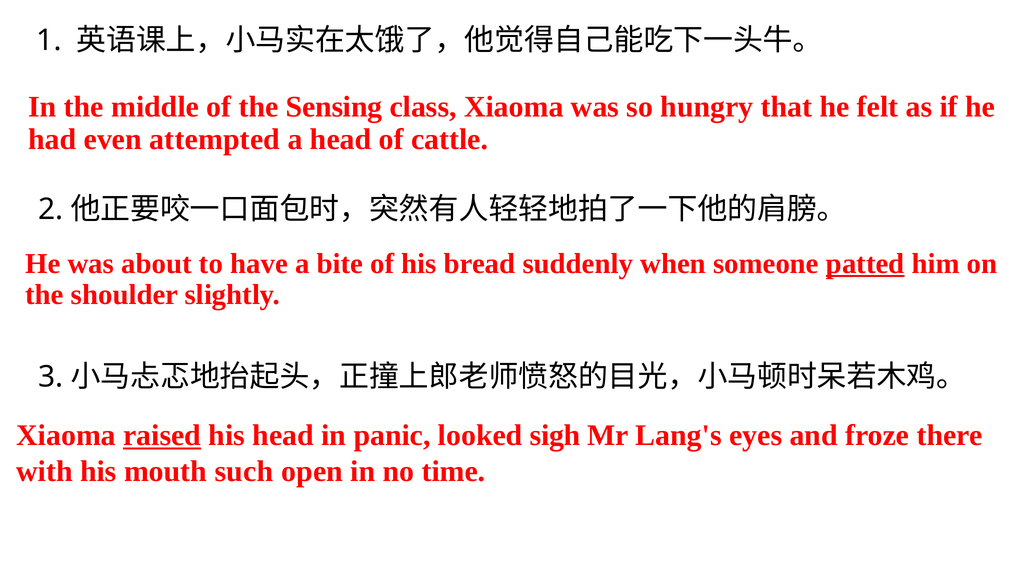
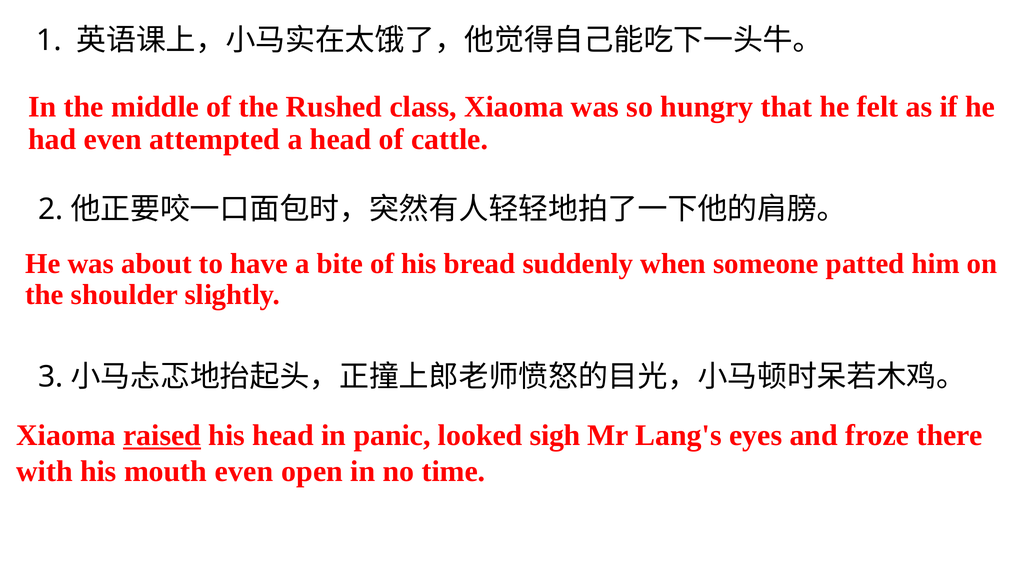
Sensing: Sensing -> Rushed
patted underline: present -> none
mouth such: such -> even
